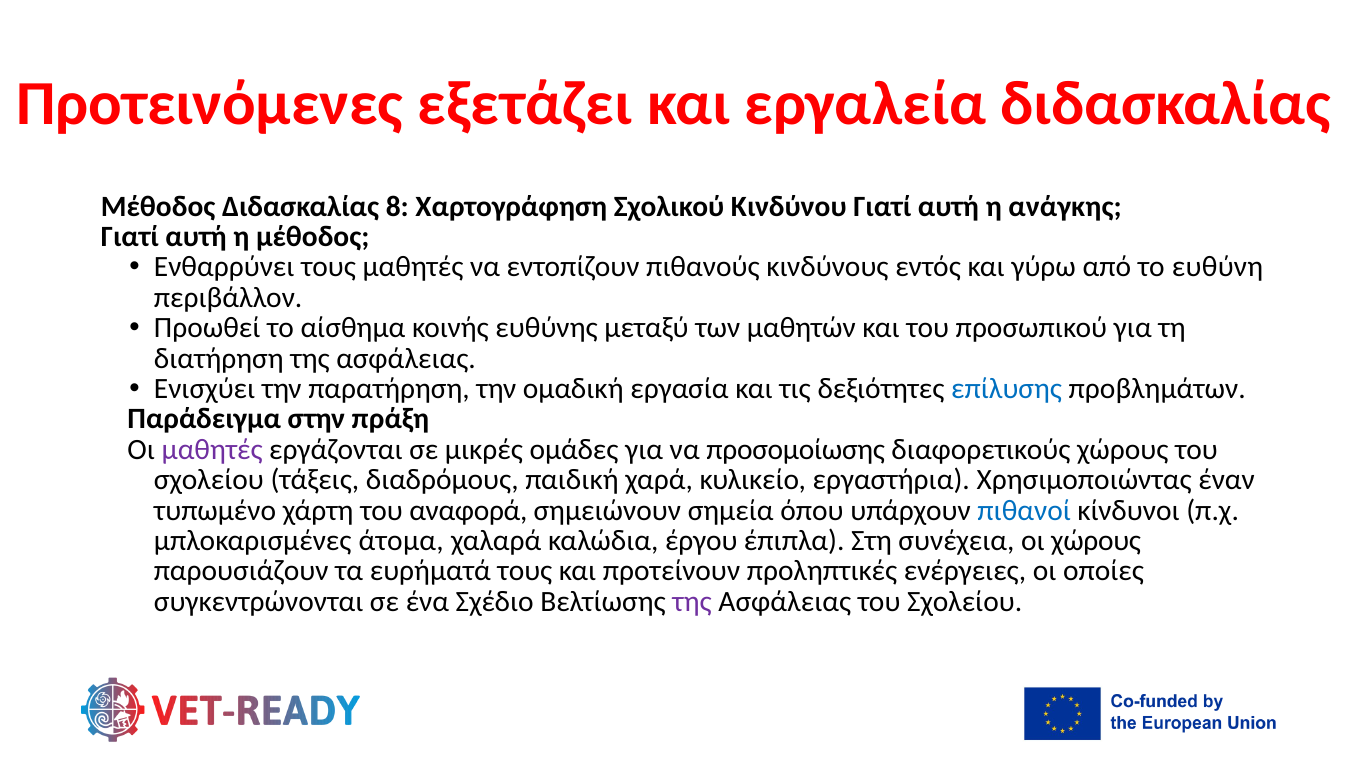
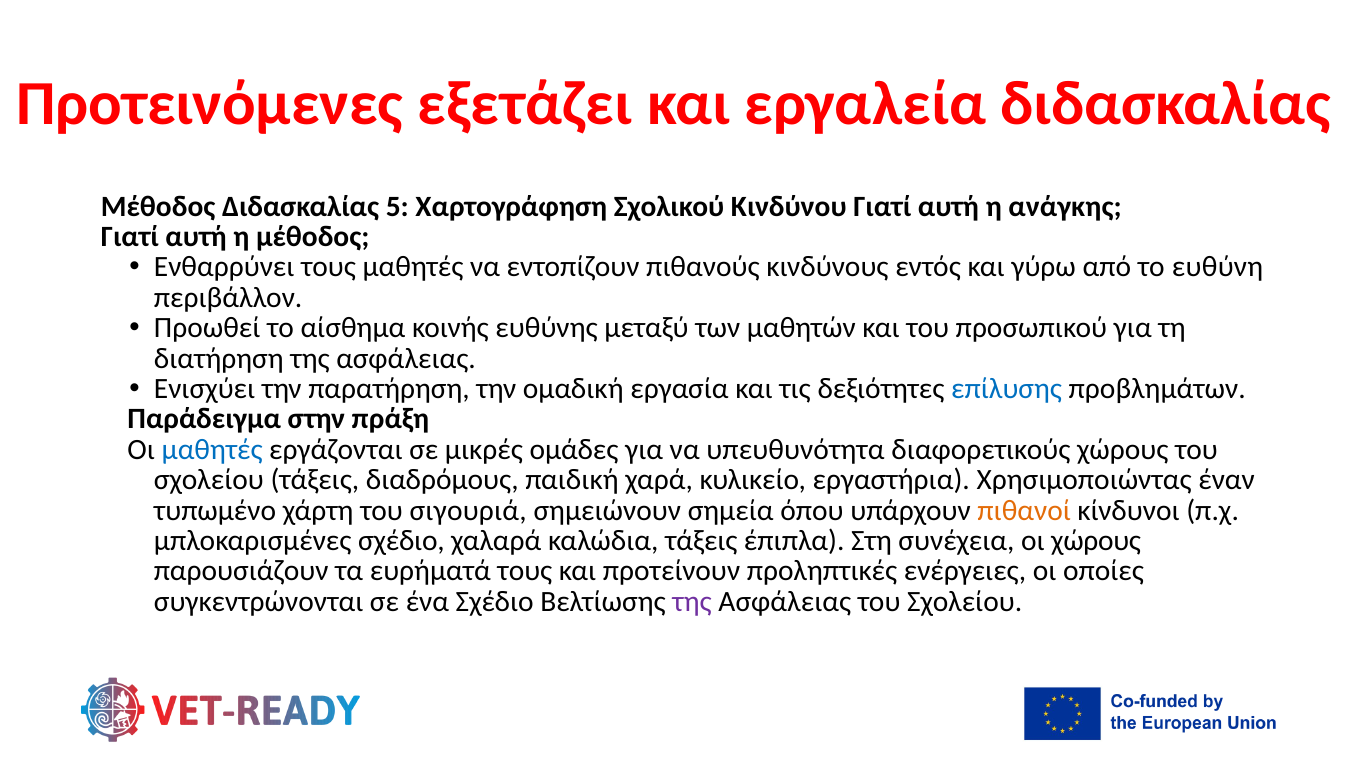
8: 8 -> 5
μαθητές at (212, 450) colour: purple -> blue
προσομοίωσης: προσομοίωσης -> υπευθυνότητα
αναφορά: αναφορά -> σιγουριά
πιθανοί colour: blue -> orange
μπλοκαρισμένες άτομα: άτομα -> σχέδιο
καλώδια έργου: έργου -> τάξεις
